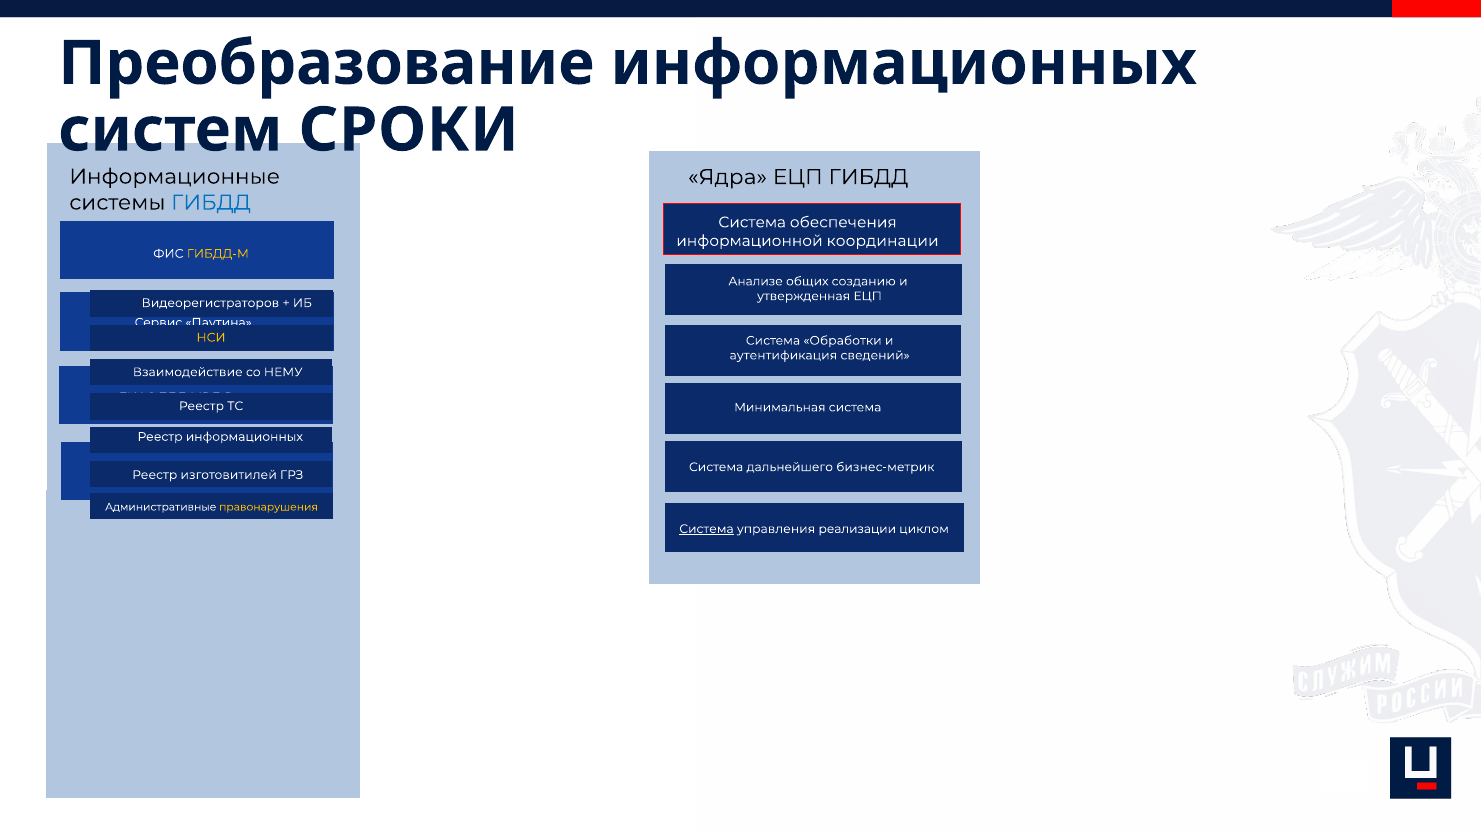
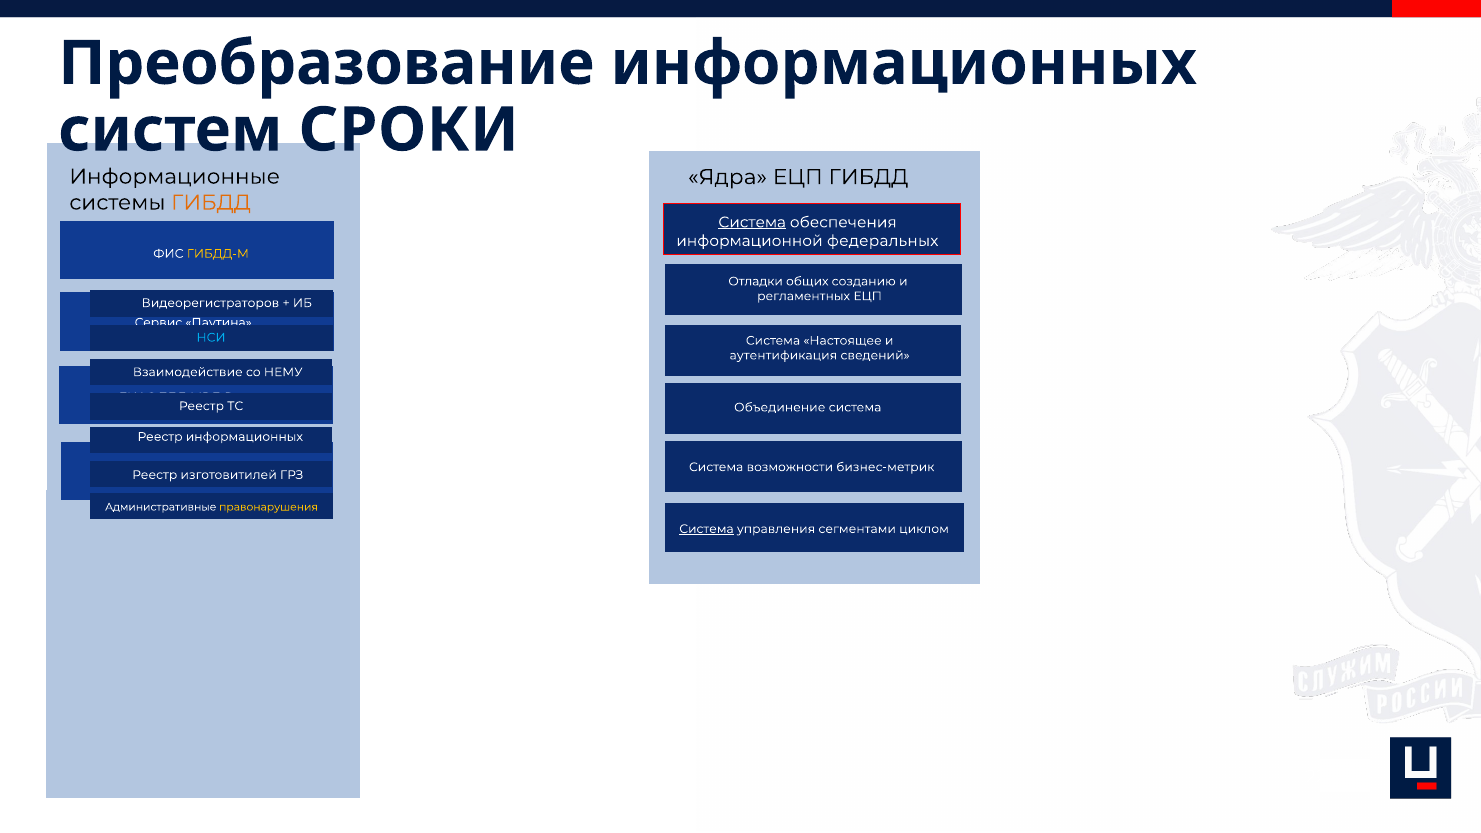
ГИБДД at (211, 203) colour: blue -> orange
Система at (752, 222) underline: none -> present
координации: координации -> федеральных
Анализе: Анализе -> Отладки
утвержденная: утвержденная -> регламентных
НСИ colour: yellow -> light blue
Обработки: Обработки -> Настоящее
Минимальная: Минимальная -> Объединение
дальнейшего: дальнейшего -> возможности
реализации: реализации -> сегментами
